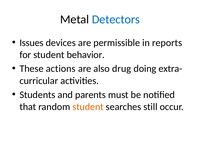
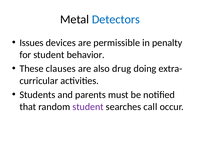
reports: reports -> penalty
actions: actions -> clauses
student at (88, 107) colour: orange -> purple
still: still -> call
